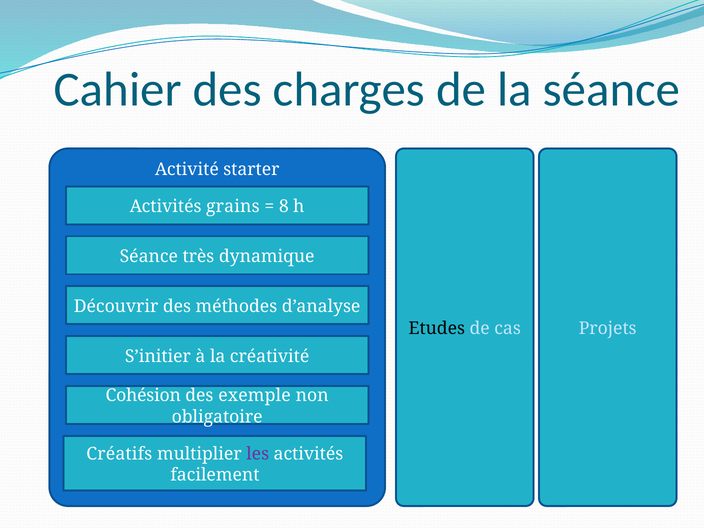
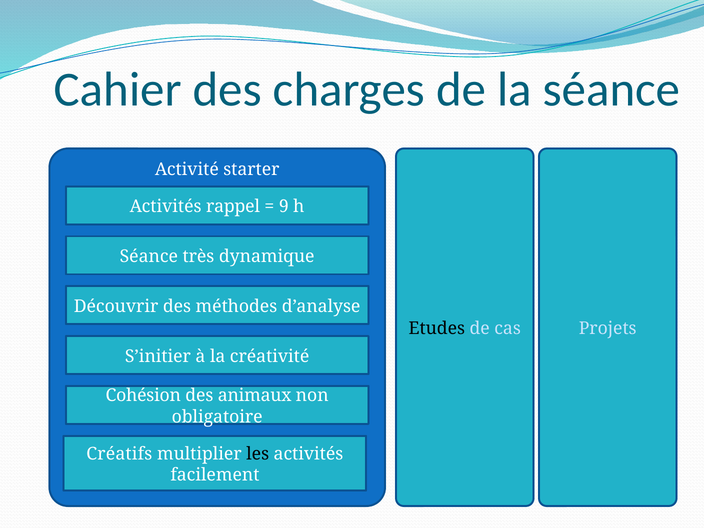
grains: grains -> rappel
8: 8 -> 9
exemple: exemple -> animaux
les colour: purple -> black
